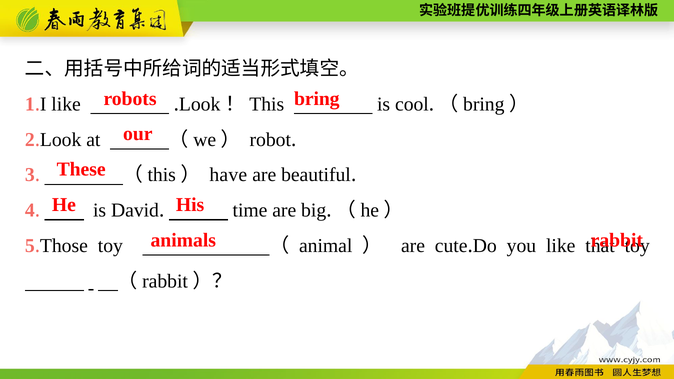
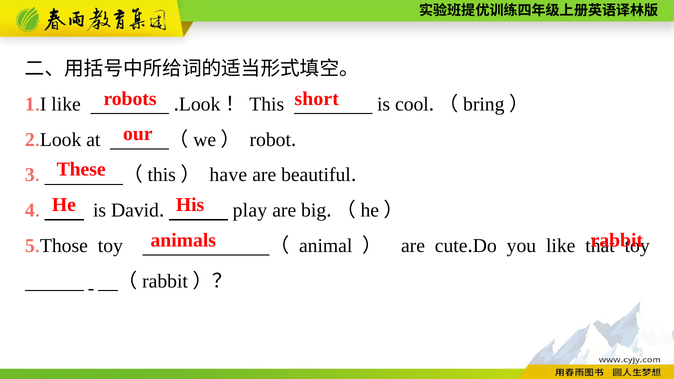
robots bring: bring -> short
time: time -> play
